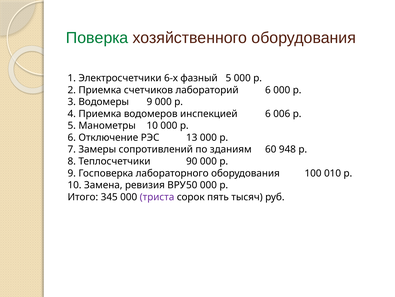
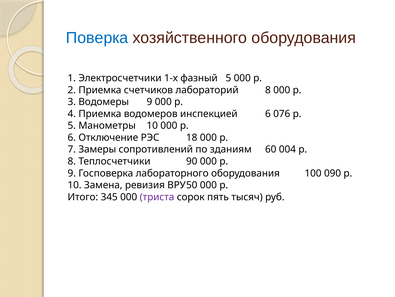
Поверка colour: green -> blue
6-х: 6-х -> 1-х
лабораторий 6: 6 -> 8
006: 006 -> 076
13: 13 -> 18
948: 948 -> 004
010: 010 -> 090
